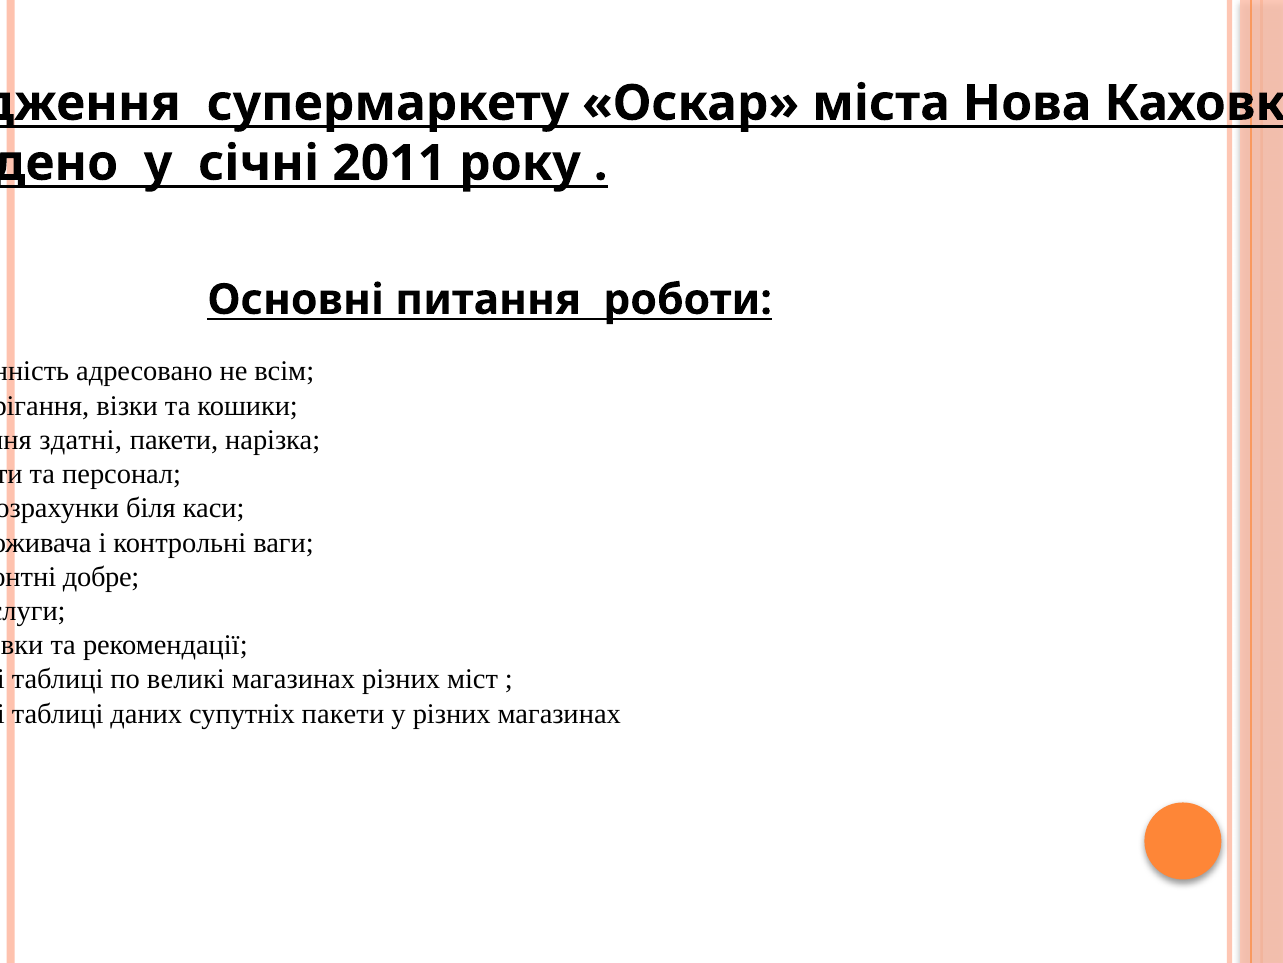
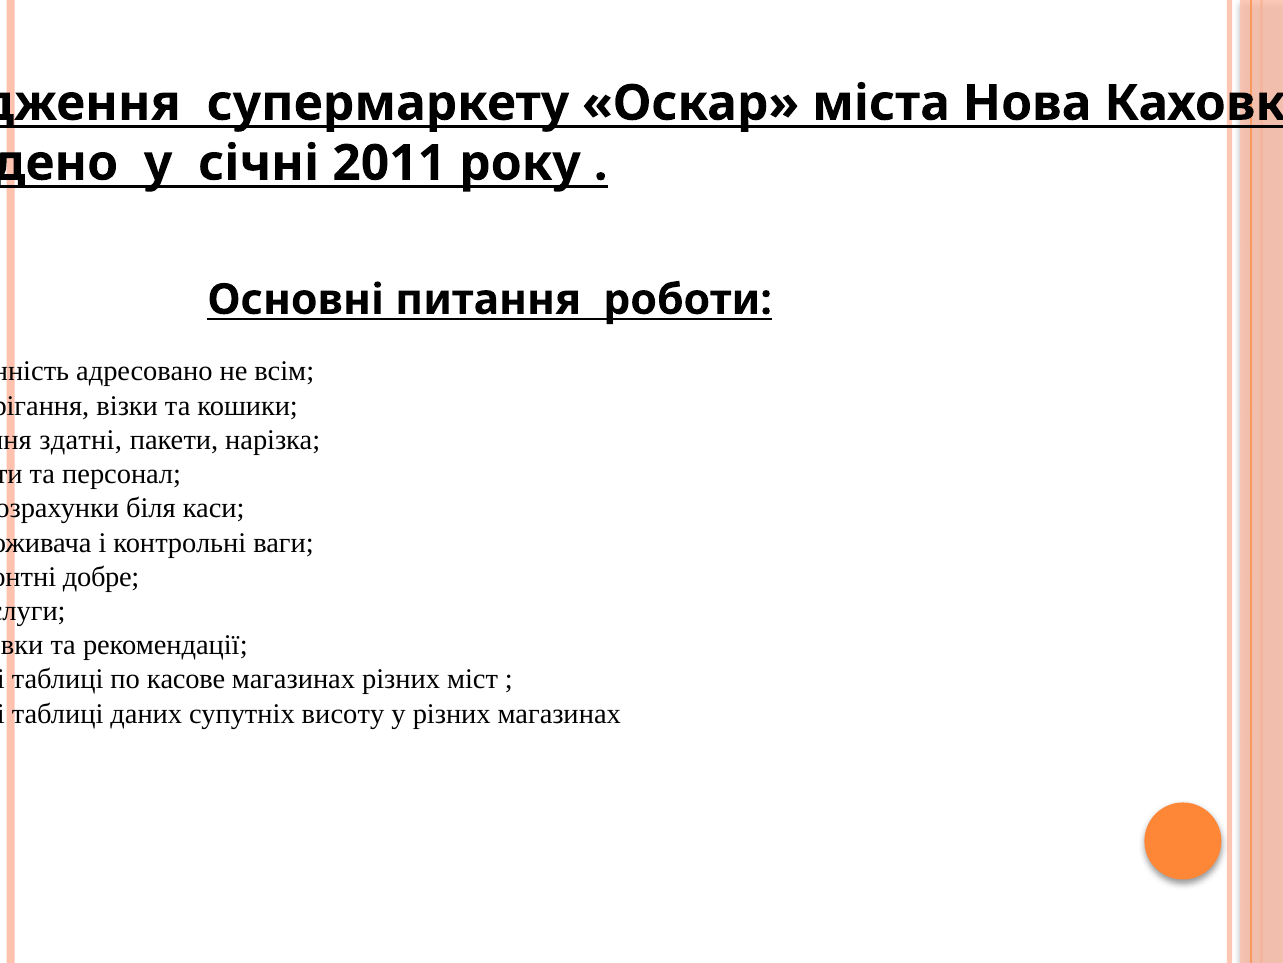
великі: великі -> касове
супутніх пакети: пакети -> висоту
